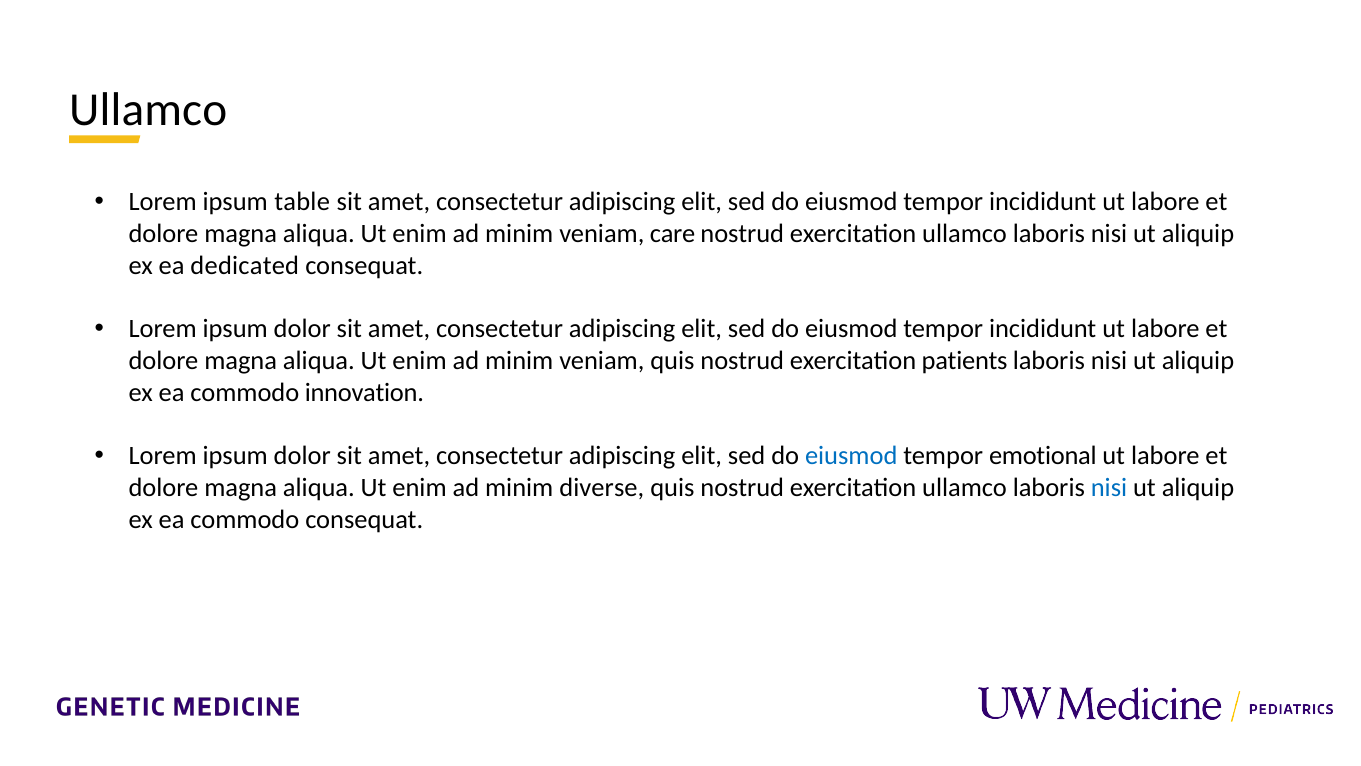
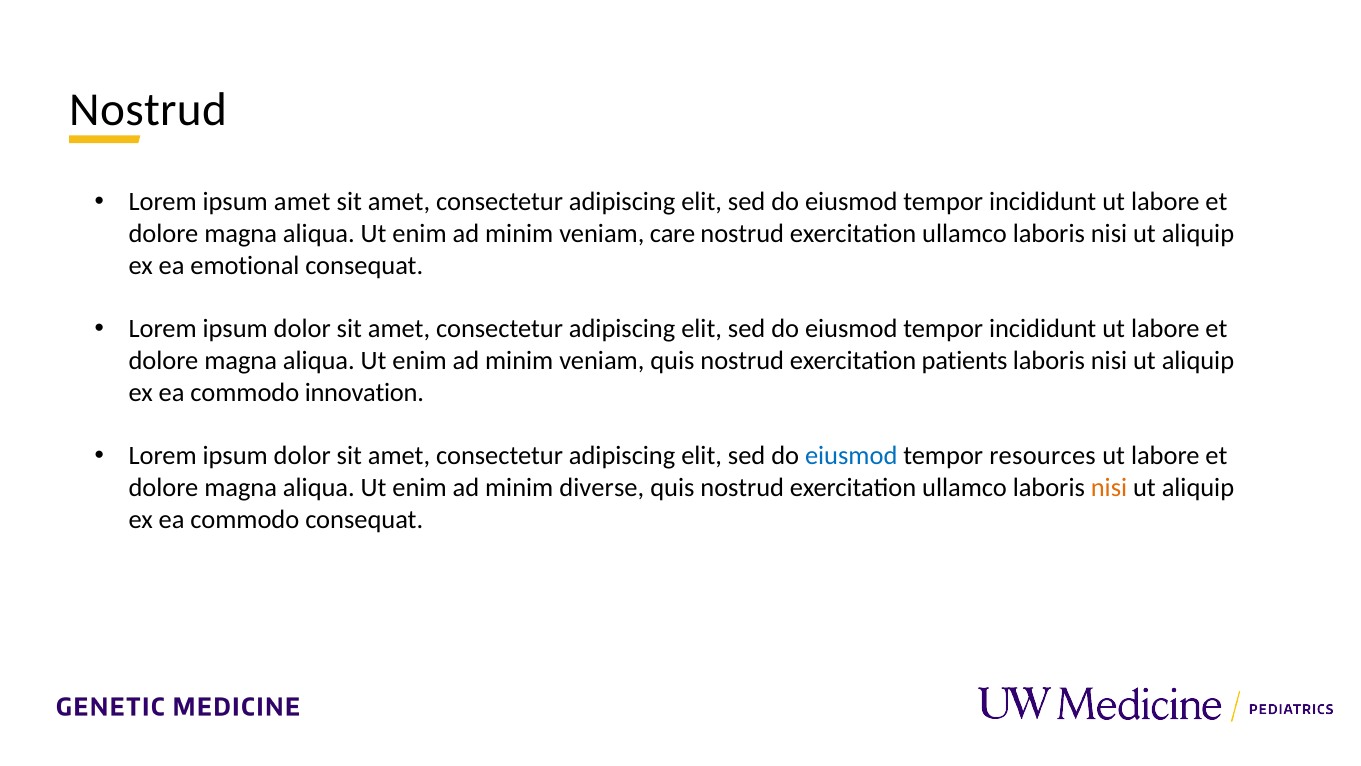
Ullamco at (148, 110): Ullamco -> Nostrud
ipsum table: table -> amet
dedicated: dedicated -> emotional
emotional: emotional -> resources
nisi at (1109, 488) colour: blue -> orange
